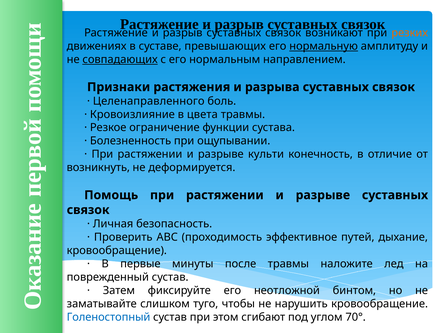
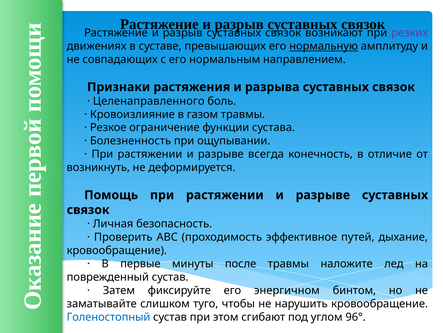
резких colour: orange -> purple
совпадающих underline: present -> none
цвета: цвета -> газом
культи: культи -> всегда
неотложной: неотложной -> энергичном
70°: 70° -> 96°
